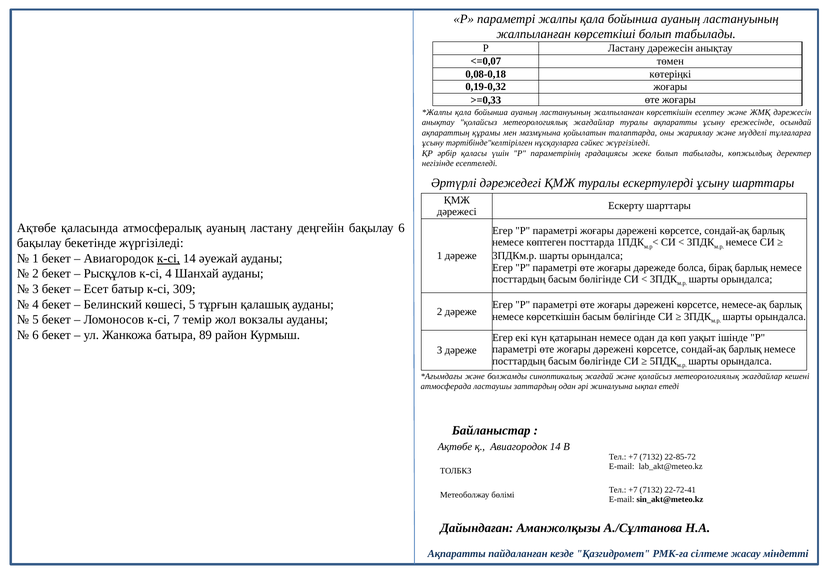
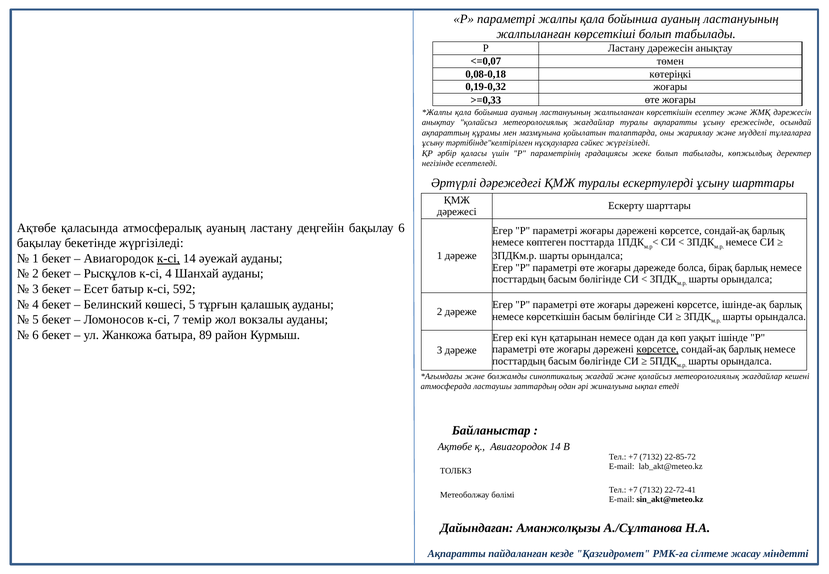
309: 309 -> 592
немесе-ақ: немесе-ақ -> ішінде-ақ
көрсетсе at (658, 349) underline: none -> present
